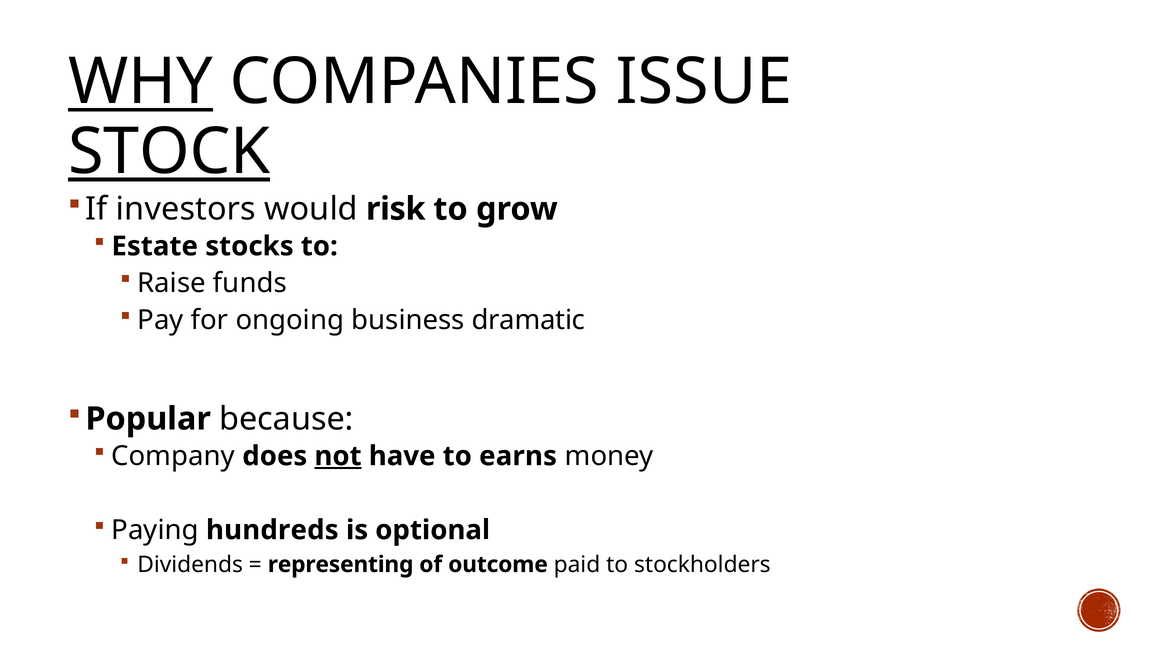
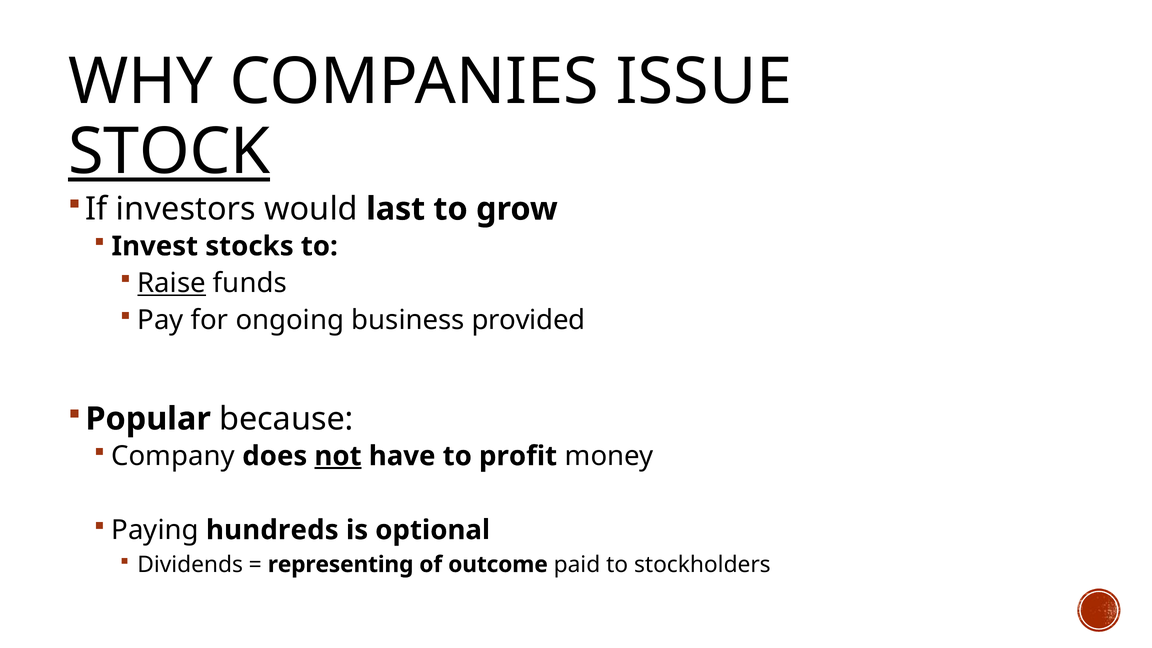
WHY underline: present -> none
risk: risk -> last
Estate: Estate -> Invest
Raise underline: none -> present
dramatic: dramatic -> provided
earns: earns -> profit
